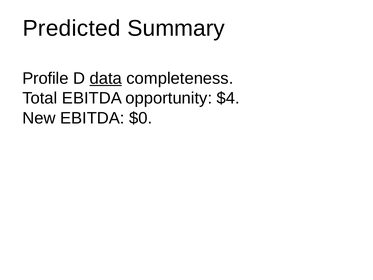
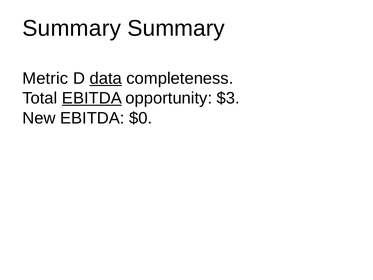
Predicted at (72, 28): Predicted -> Summary
Profile: Profile -> Metric
EBITDA at (92, 98) underline: none -> present
$4: $4 -> $3
